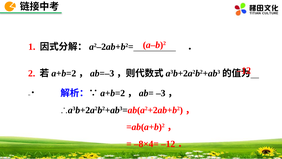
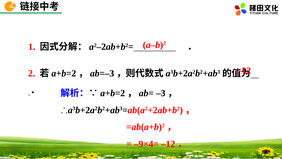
–8×4=: –8×4= -> –9×4=
